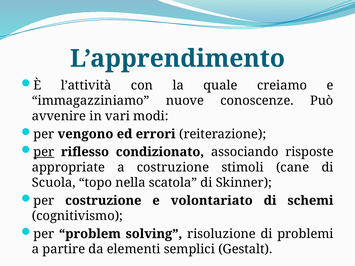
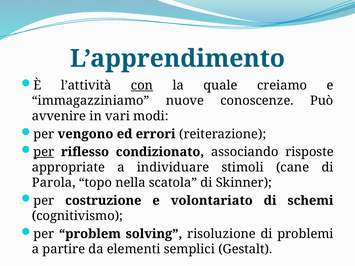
con underline: none -> present
a costruzione: costruzione -> individuare
Scuola: Scuola -> Parola
